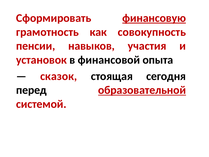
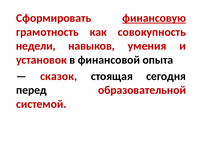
пенсии: пенсии -> недели
участия: участия -> умения
образовательной underline: present -> none
